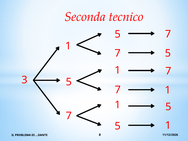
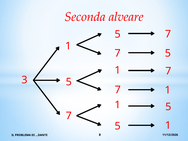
tecnico: tecnico -> alveare
